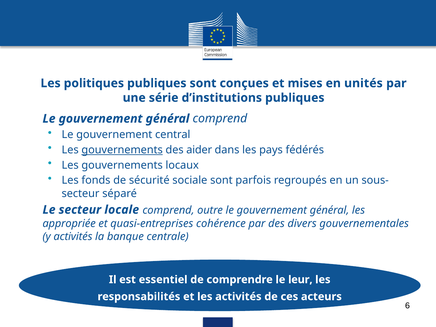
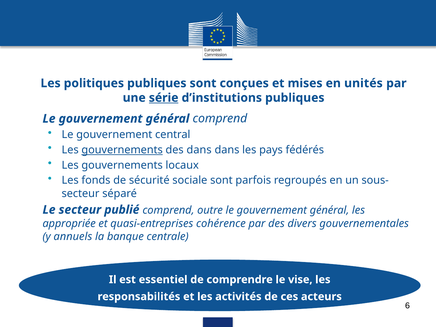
série underline: none -> present
des aider: aider -> dans
locale: locale -> publié
y activités: activités -> annuels
leur: leur -> vise
